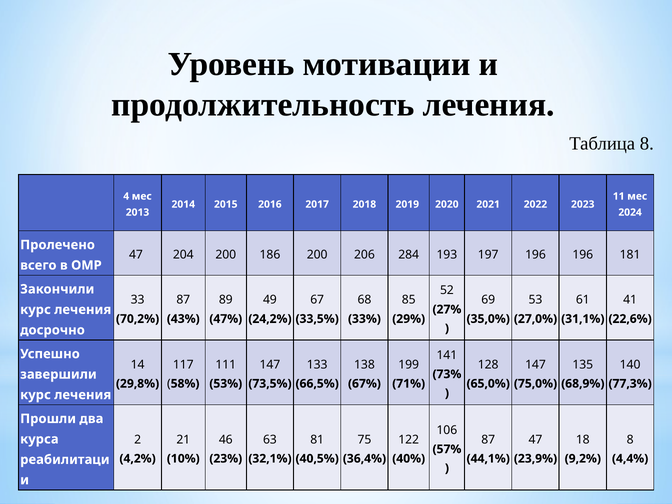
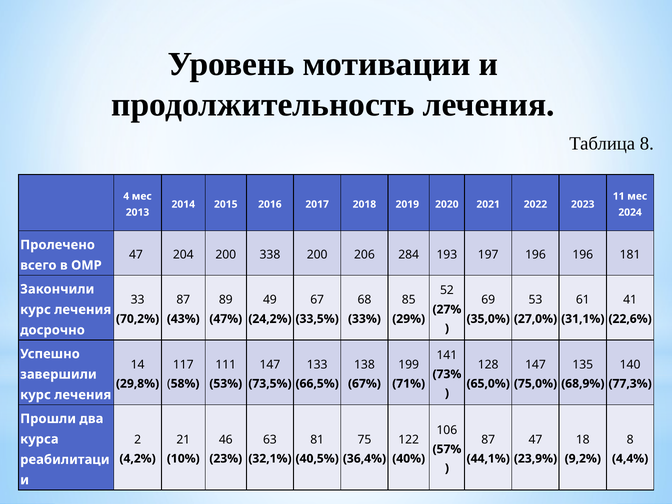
186: 186 -> 338
